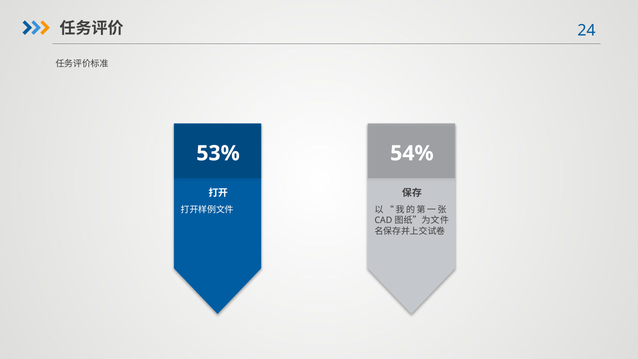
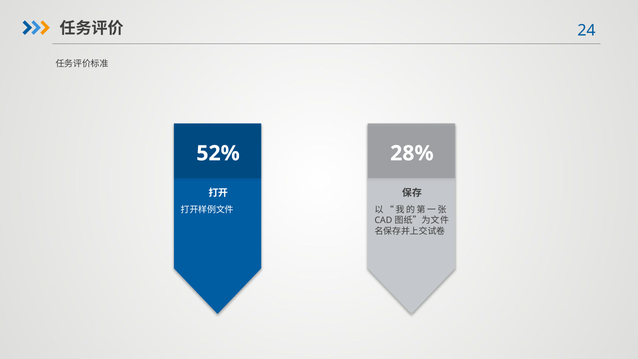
53%: 53% -> 52%
54%: 54% -> 28%
